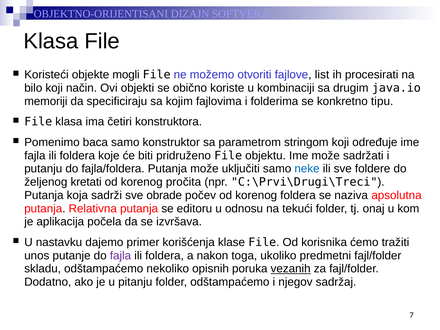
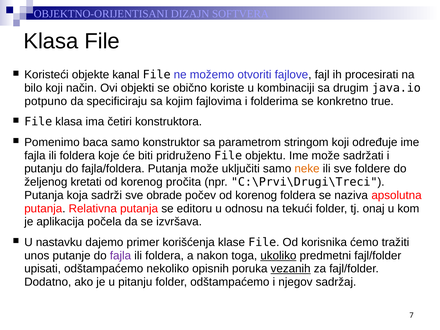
mogli: mogli -> kanal
list: list -> fajl
memoriji: memoriji -> potpuno
tipu: tipu -> true
neke colour: blue -> orange
ukoliko underline: none -> present
skladu: skladu -> upisati
